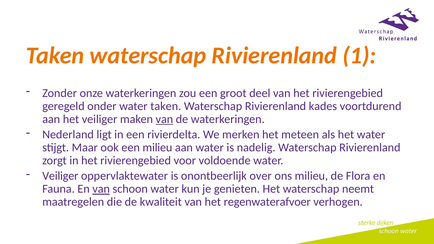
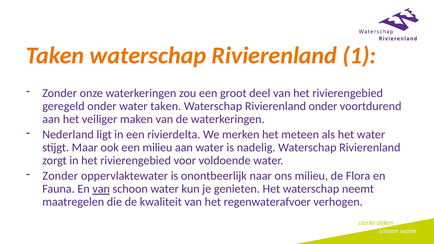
Rivierenland kades: kades -> onder
van at (164, 119) underline: present -> none
Veiliger at (60, 176): Veiliger -> Zonder
over: over -> naar
